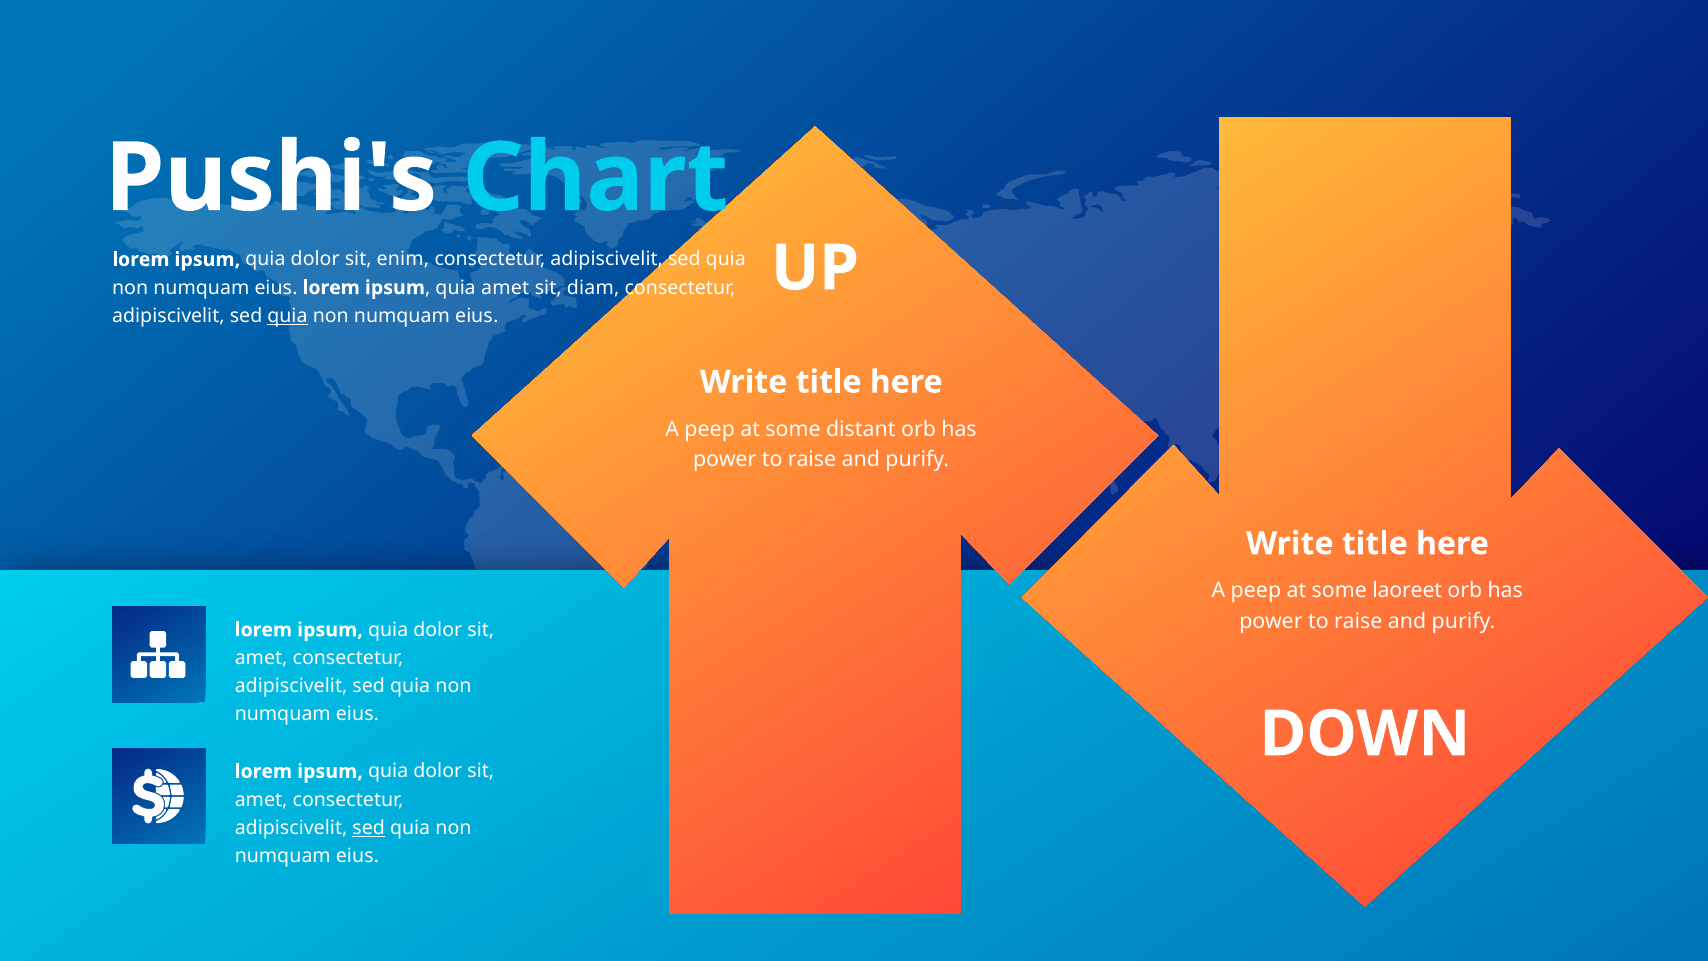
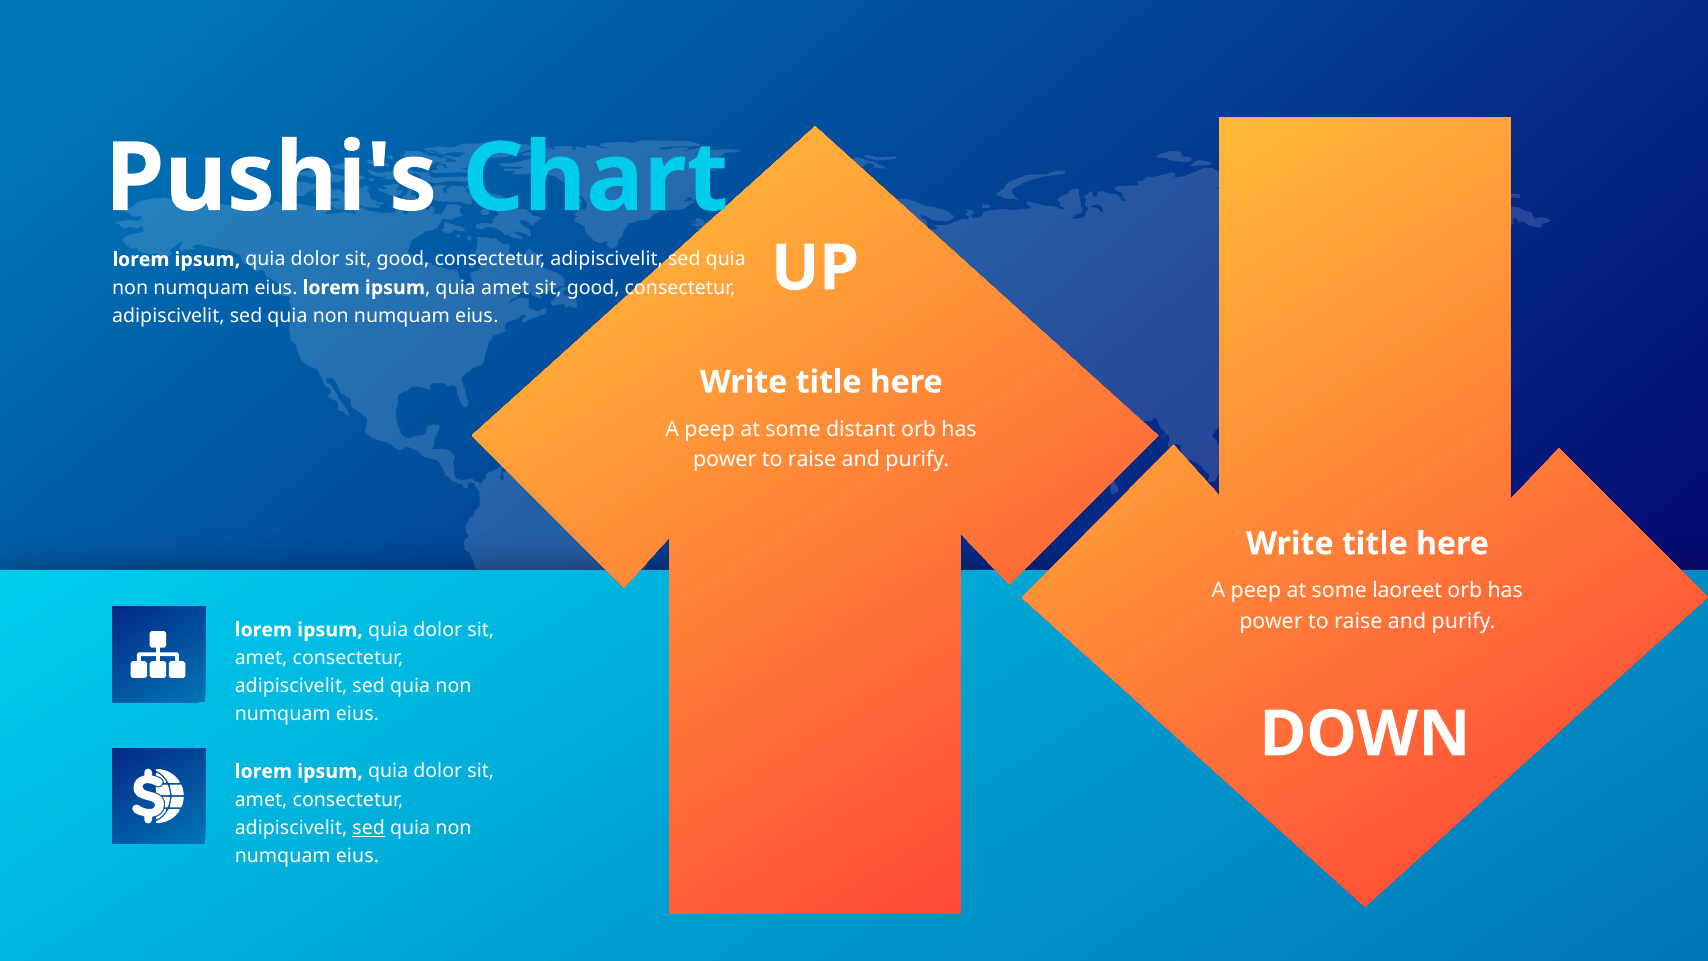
dolor sit enim: enim -> good
diam at (593, 288): diam -> good
quia at (287, 316) underline: present -> none
